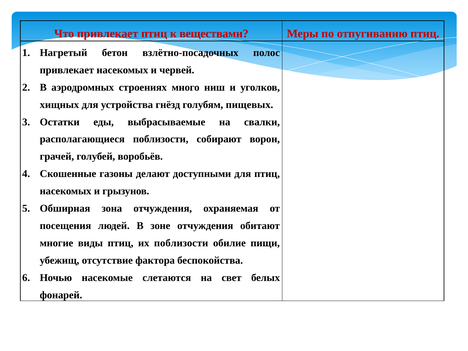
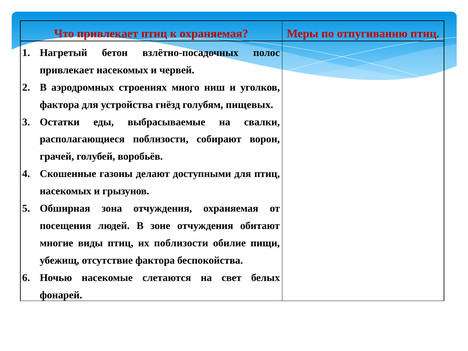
к веществами: веществами -> охраняемая
хищных at (59, 105): хищных -> фактора
